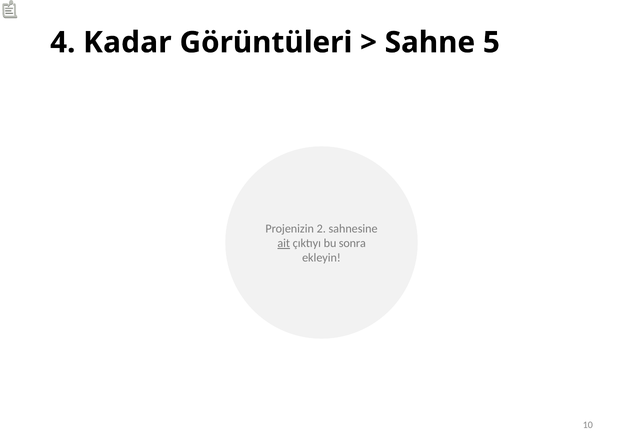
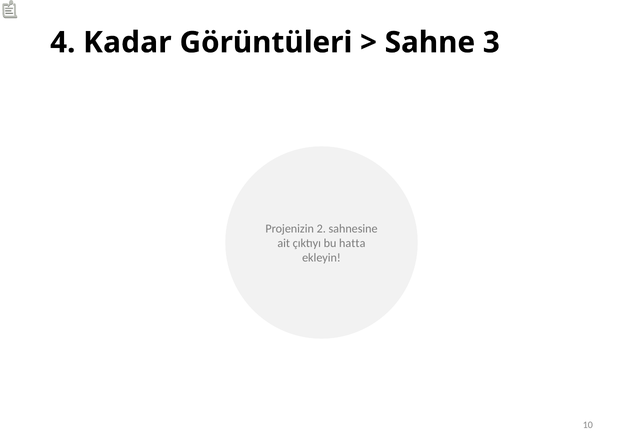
5: 5 -> 3
ait underline: present -> none
sonra: sonra -> hatta
